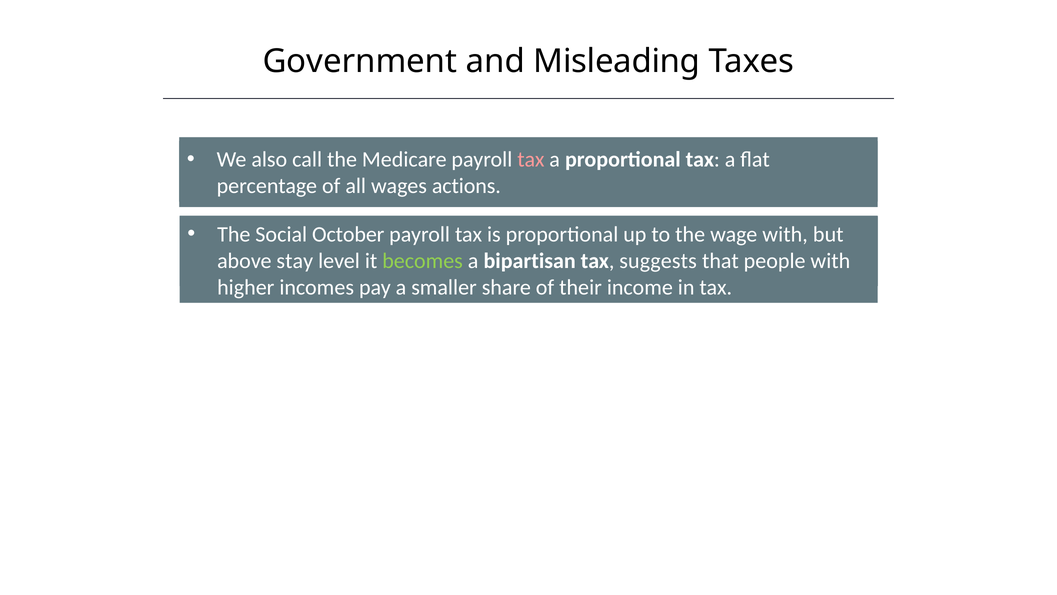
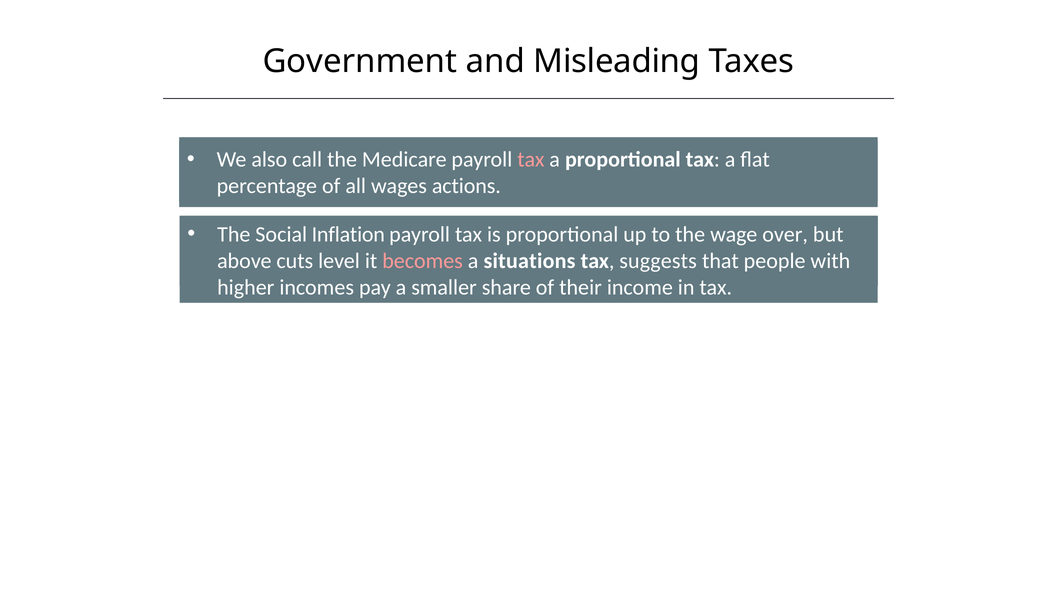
October: October -> Inflation
wage with: with -> over
stay: stay -> cuts
becomes colour: light green -> pink
bipartisan: bipartisan -> situations
